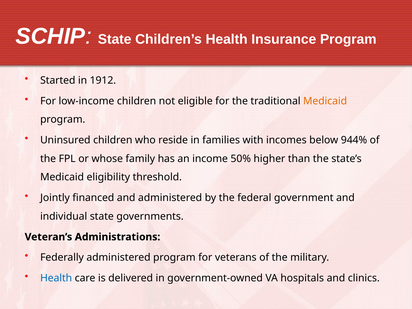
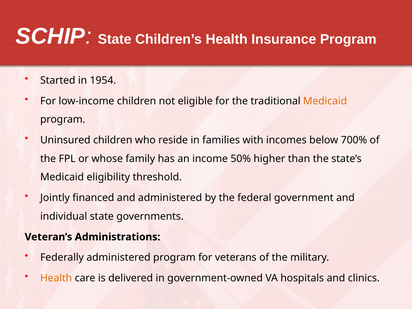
1912: 1912 -> 1954
944%: 944% -> 700%
Health at (56, 278) colour: blue -> orange
